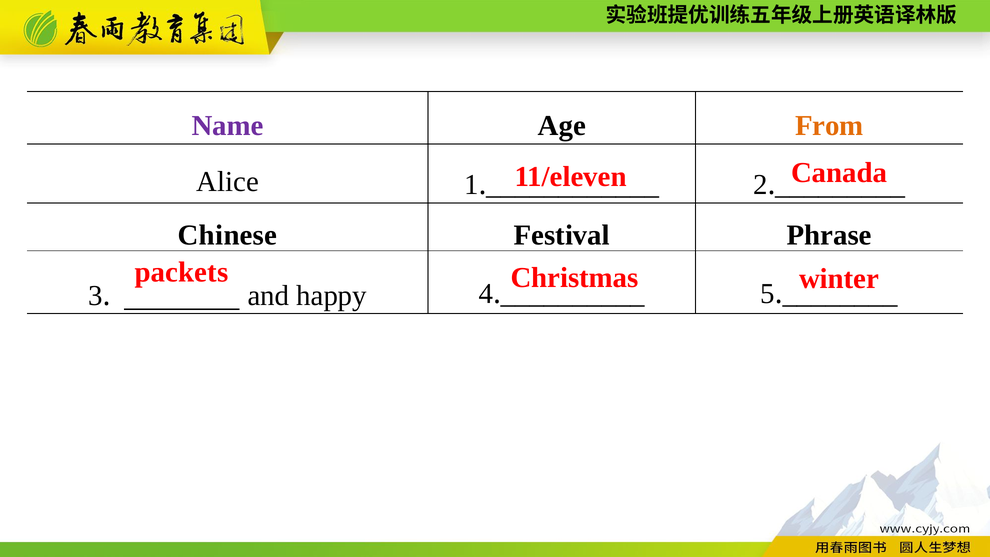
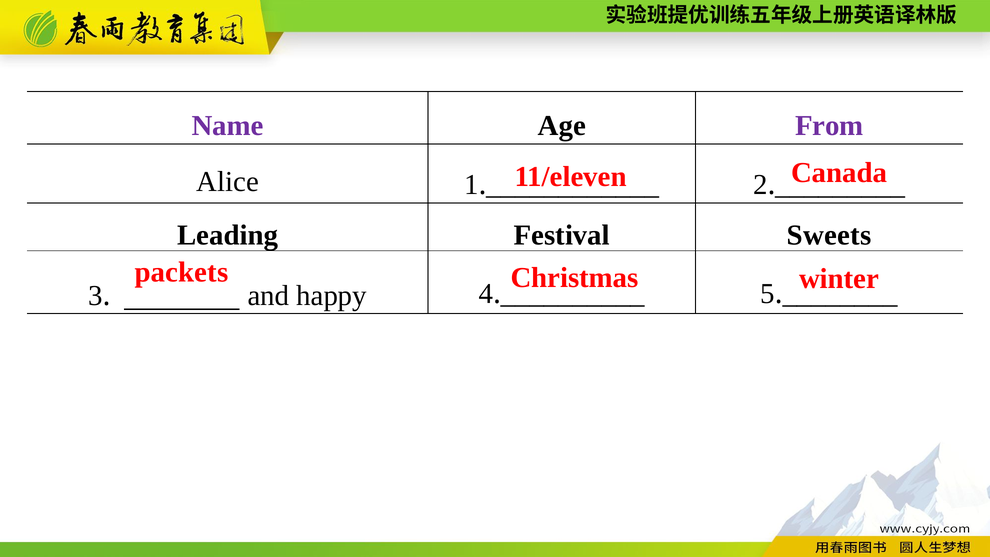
From colour: orange -> purple
Chinese: Chinese -> Leading
Phrase: Phrase -> Sweets
